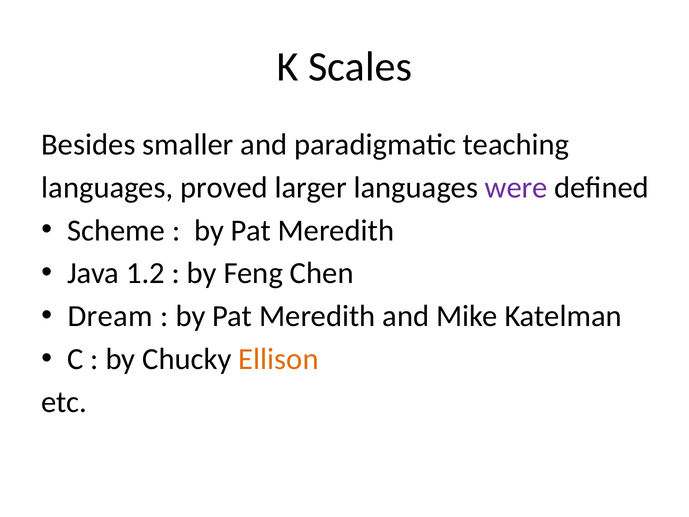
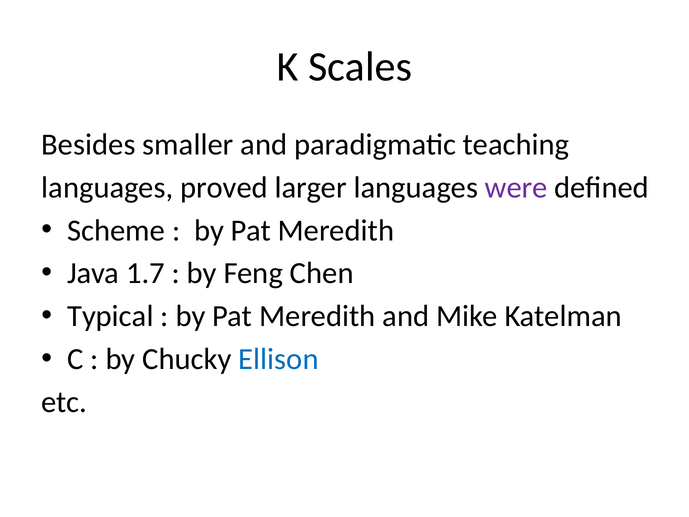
1.2: 1.2 -> 1.7
Dream: Dream -> Typical
Ellison colour: orange -> blue
